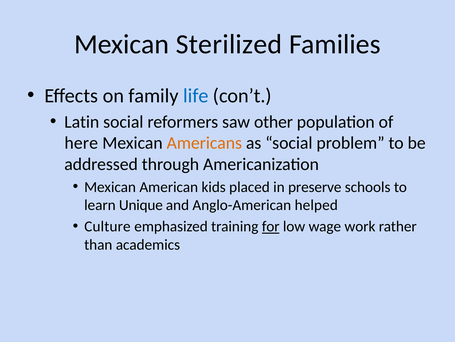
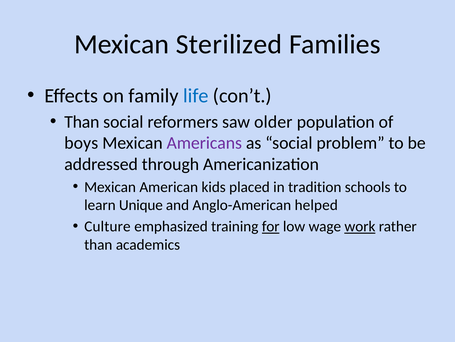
Latin at (82, 122): Latin -> Than
other: other -> older
here: here -> boys
Americans colour: orange -> purple
preserve: preserve -> tradition
work underline: none -> present
